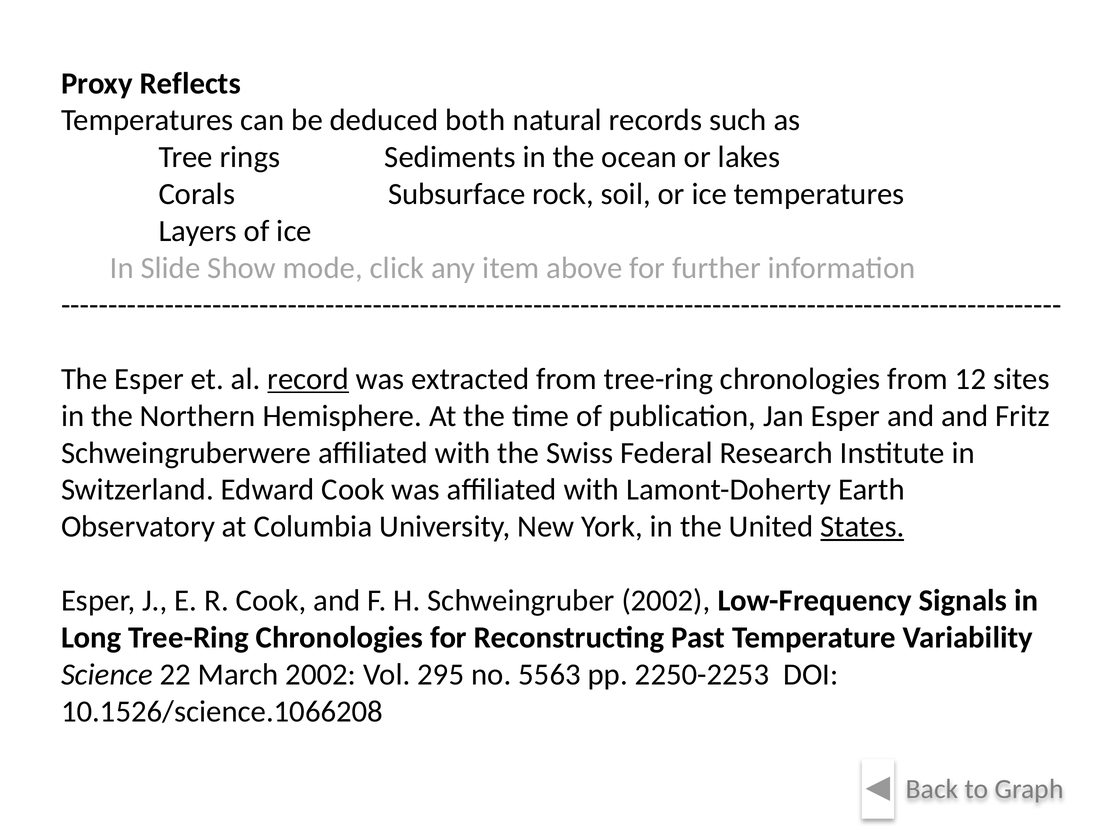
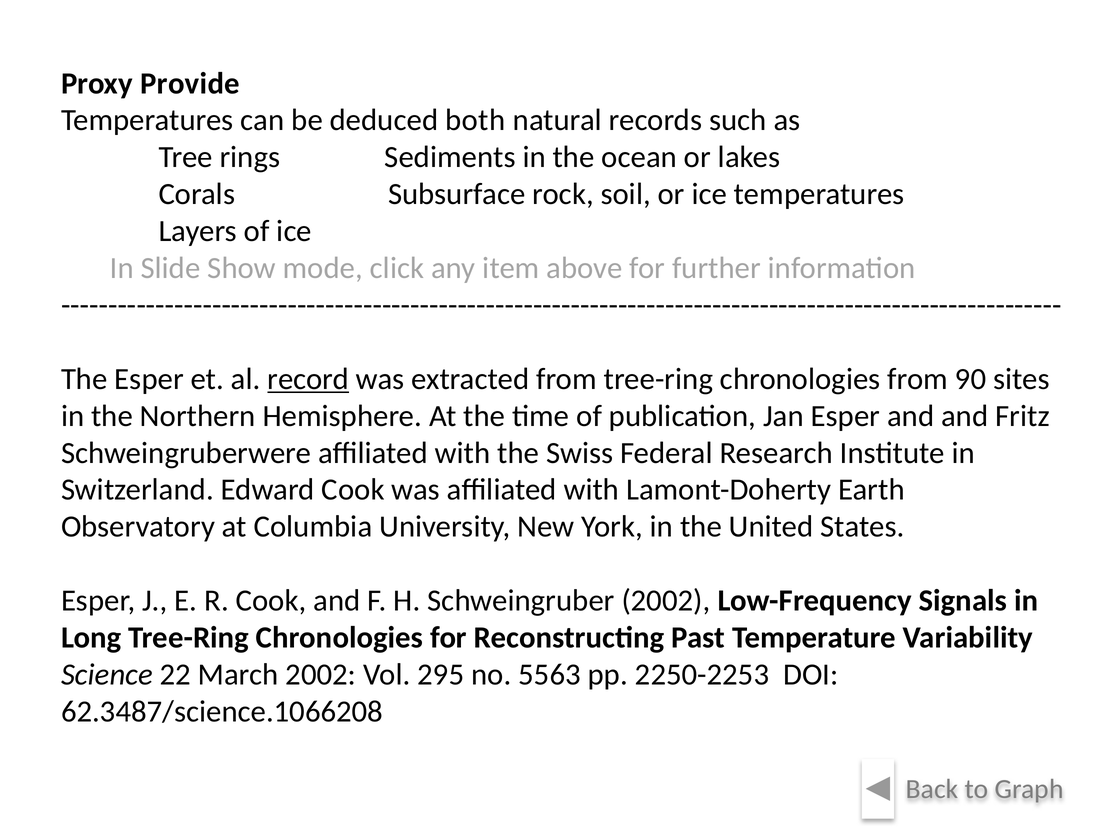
Reflects: Reflects -> Provide
12: 12 -> 90
States underline: present -> none
10.1526/science.1066208: 10.1526/science.1066208 -> 62.3487/science.1066208
